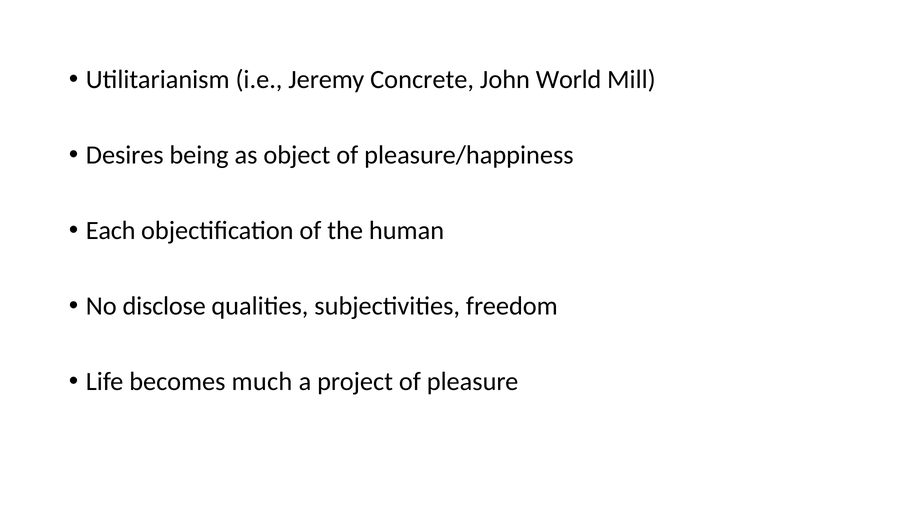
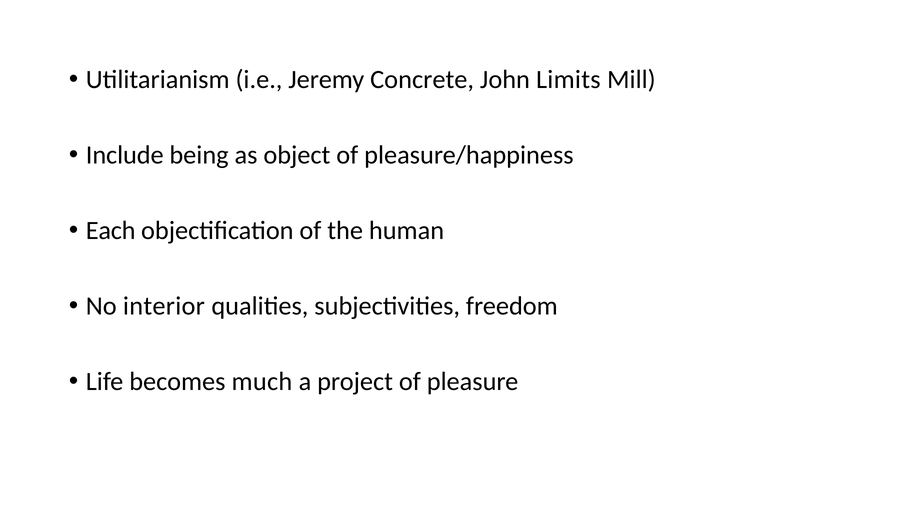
World: World -> Limits
Desires: Desires -> Include
disclose: disclose -> interior
